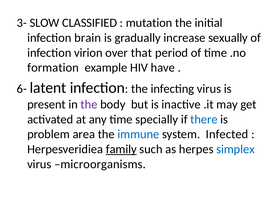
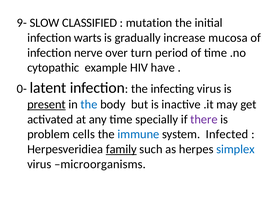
3-: 3- -> 9-
brain: brain -> warts
sexually: sexually -> mucosa
virion: virion -> nerve
that: that -> turn
formation: formation -> cytopathic
6-: 6- -> 0-
present underline: none -> present
the at (89, 104) colour: purple -> blue
there colour: blue -> purple
area: area -> cells
